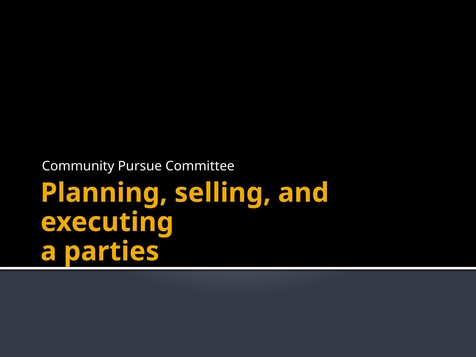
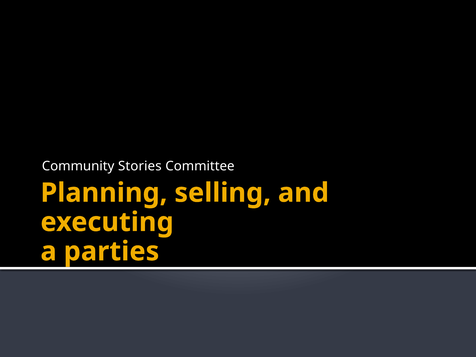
Pursue: Pursue -> Stories
